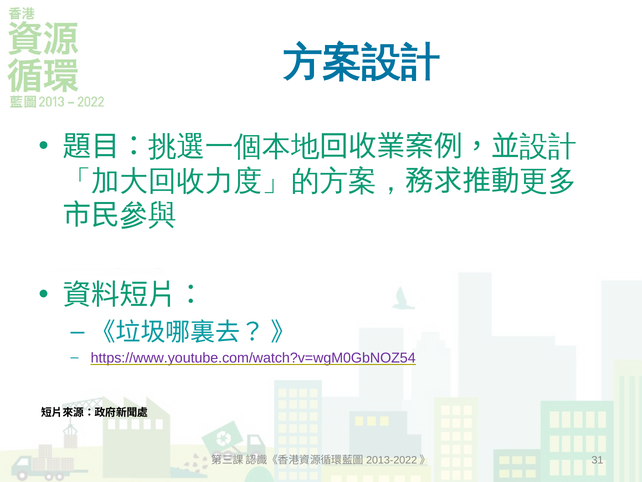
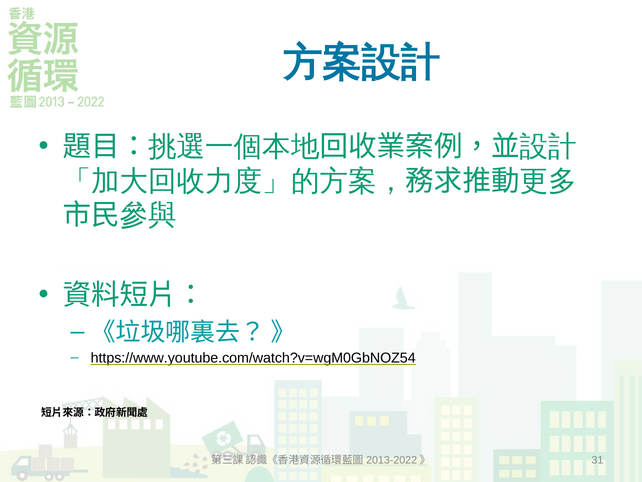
https://www.youtube.com/watch?v=wgM0GbNOZ54 colour: purple -> black
